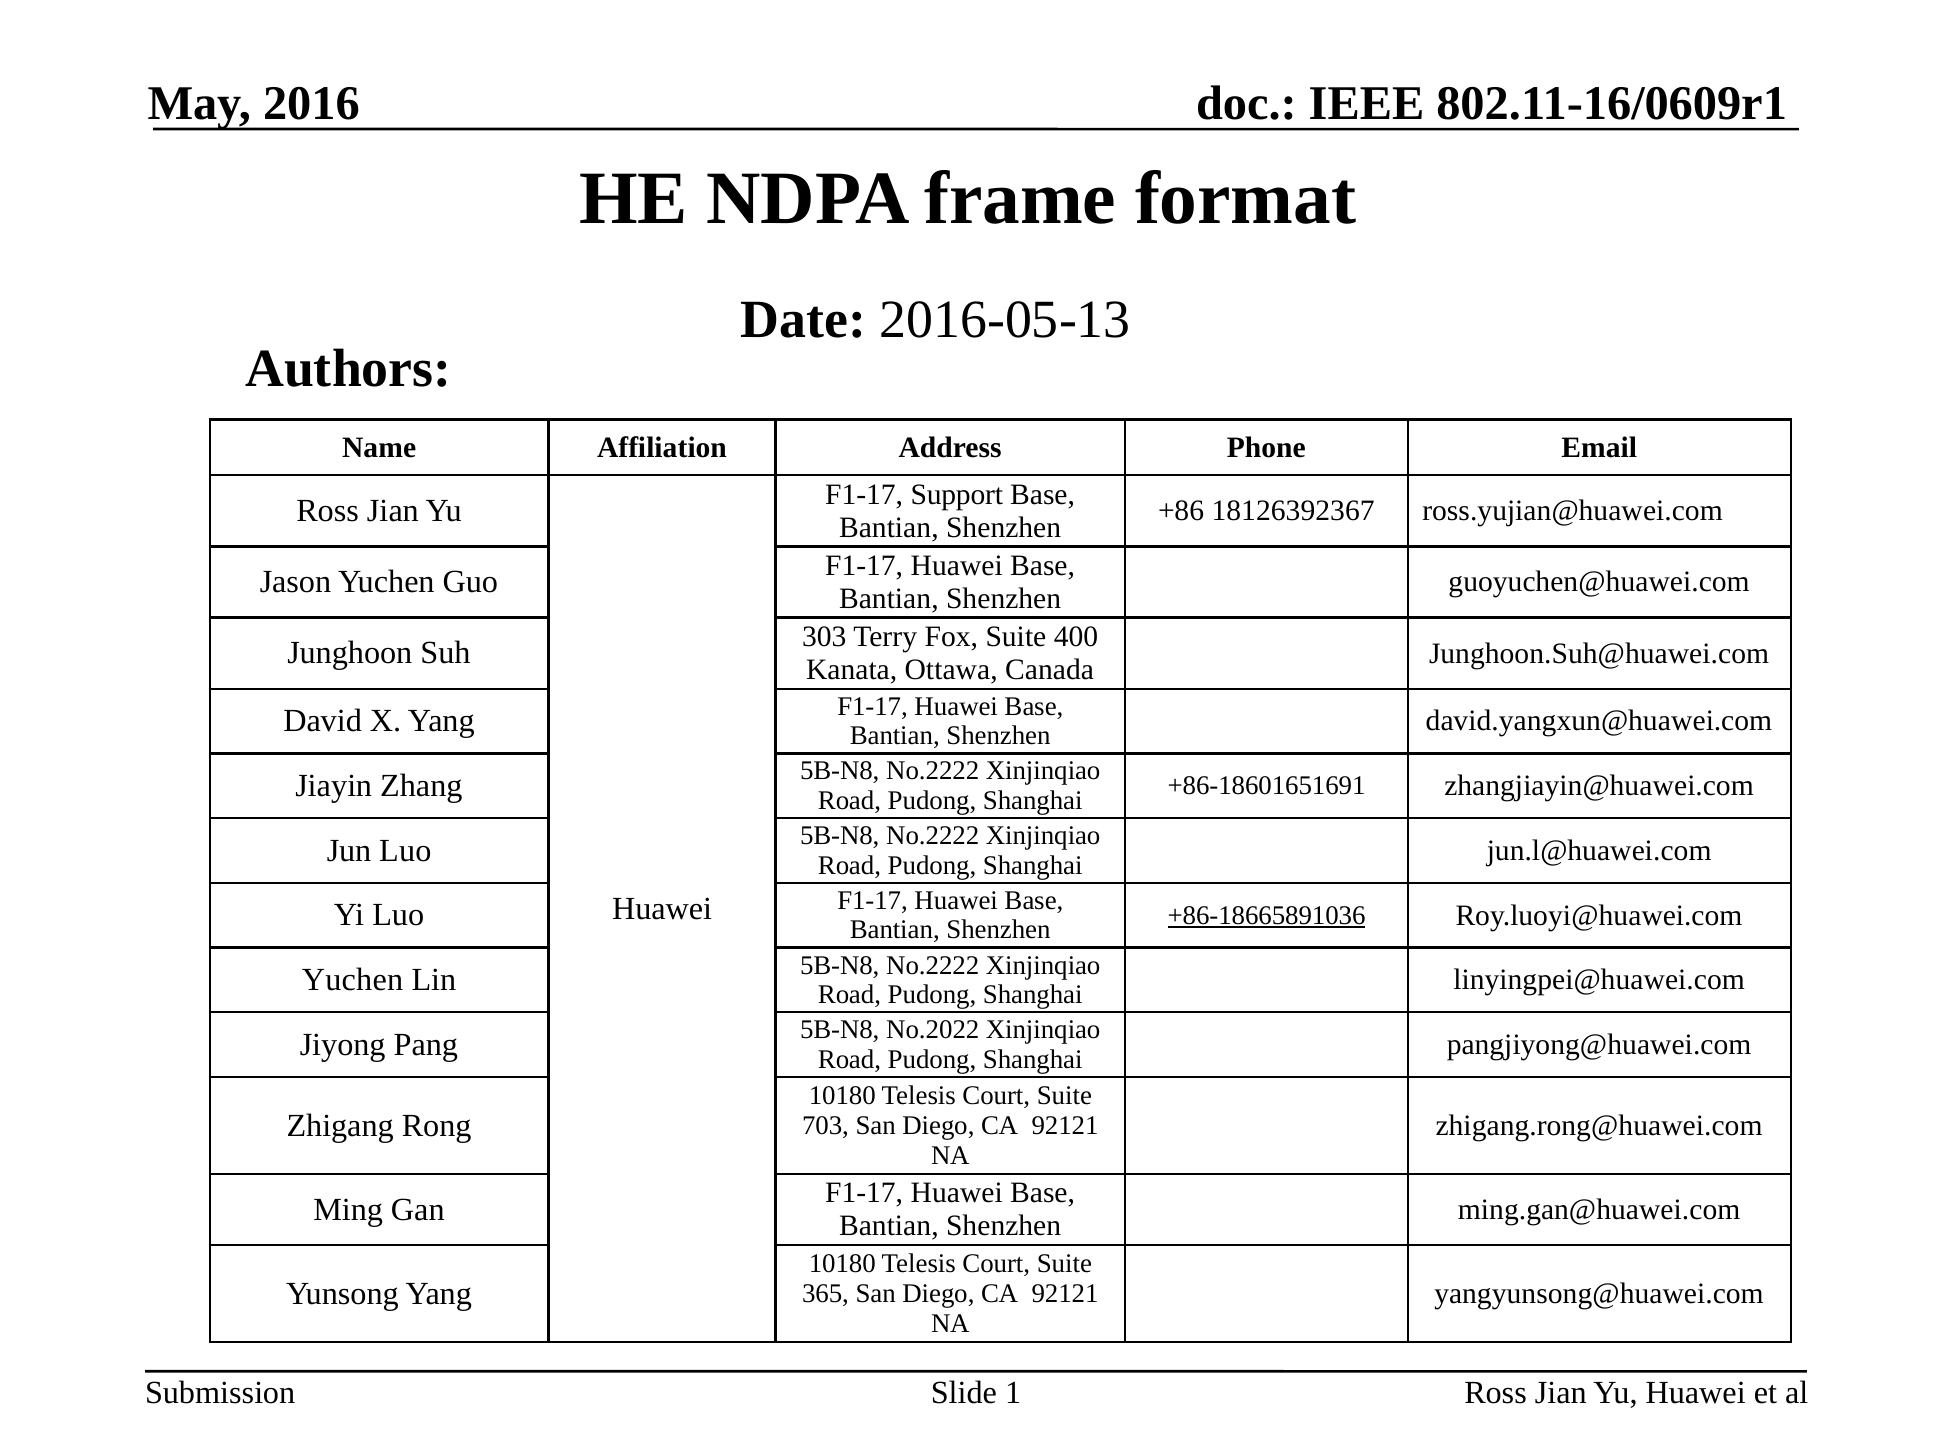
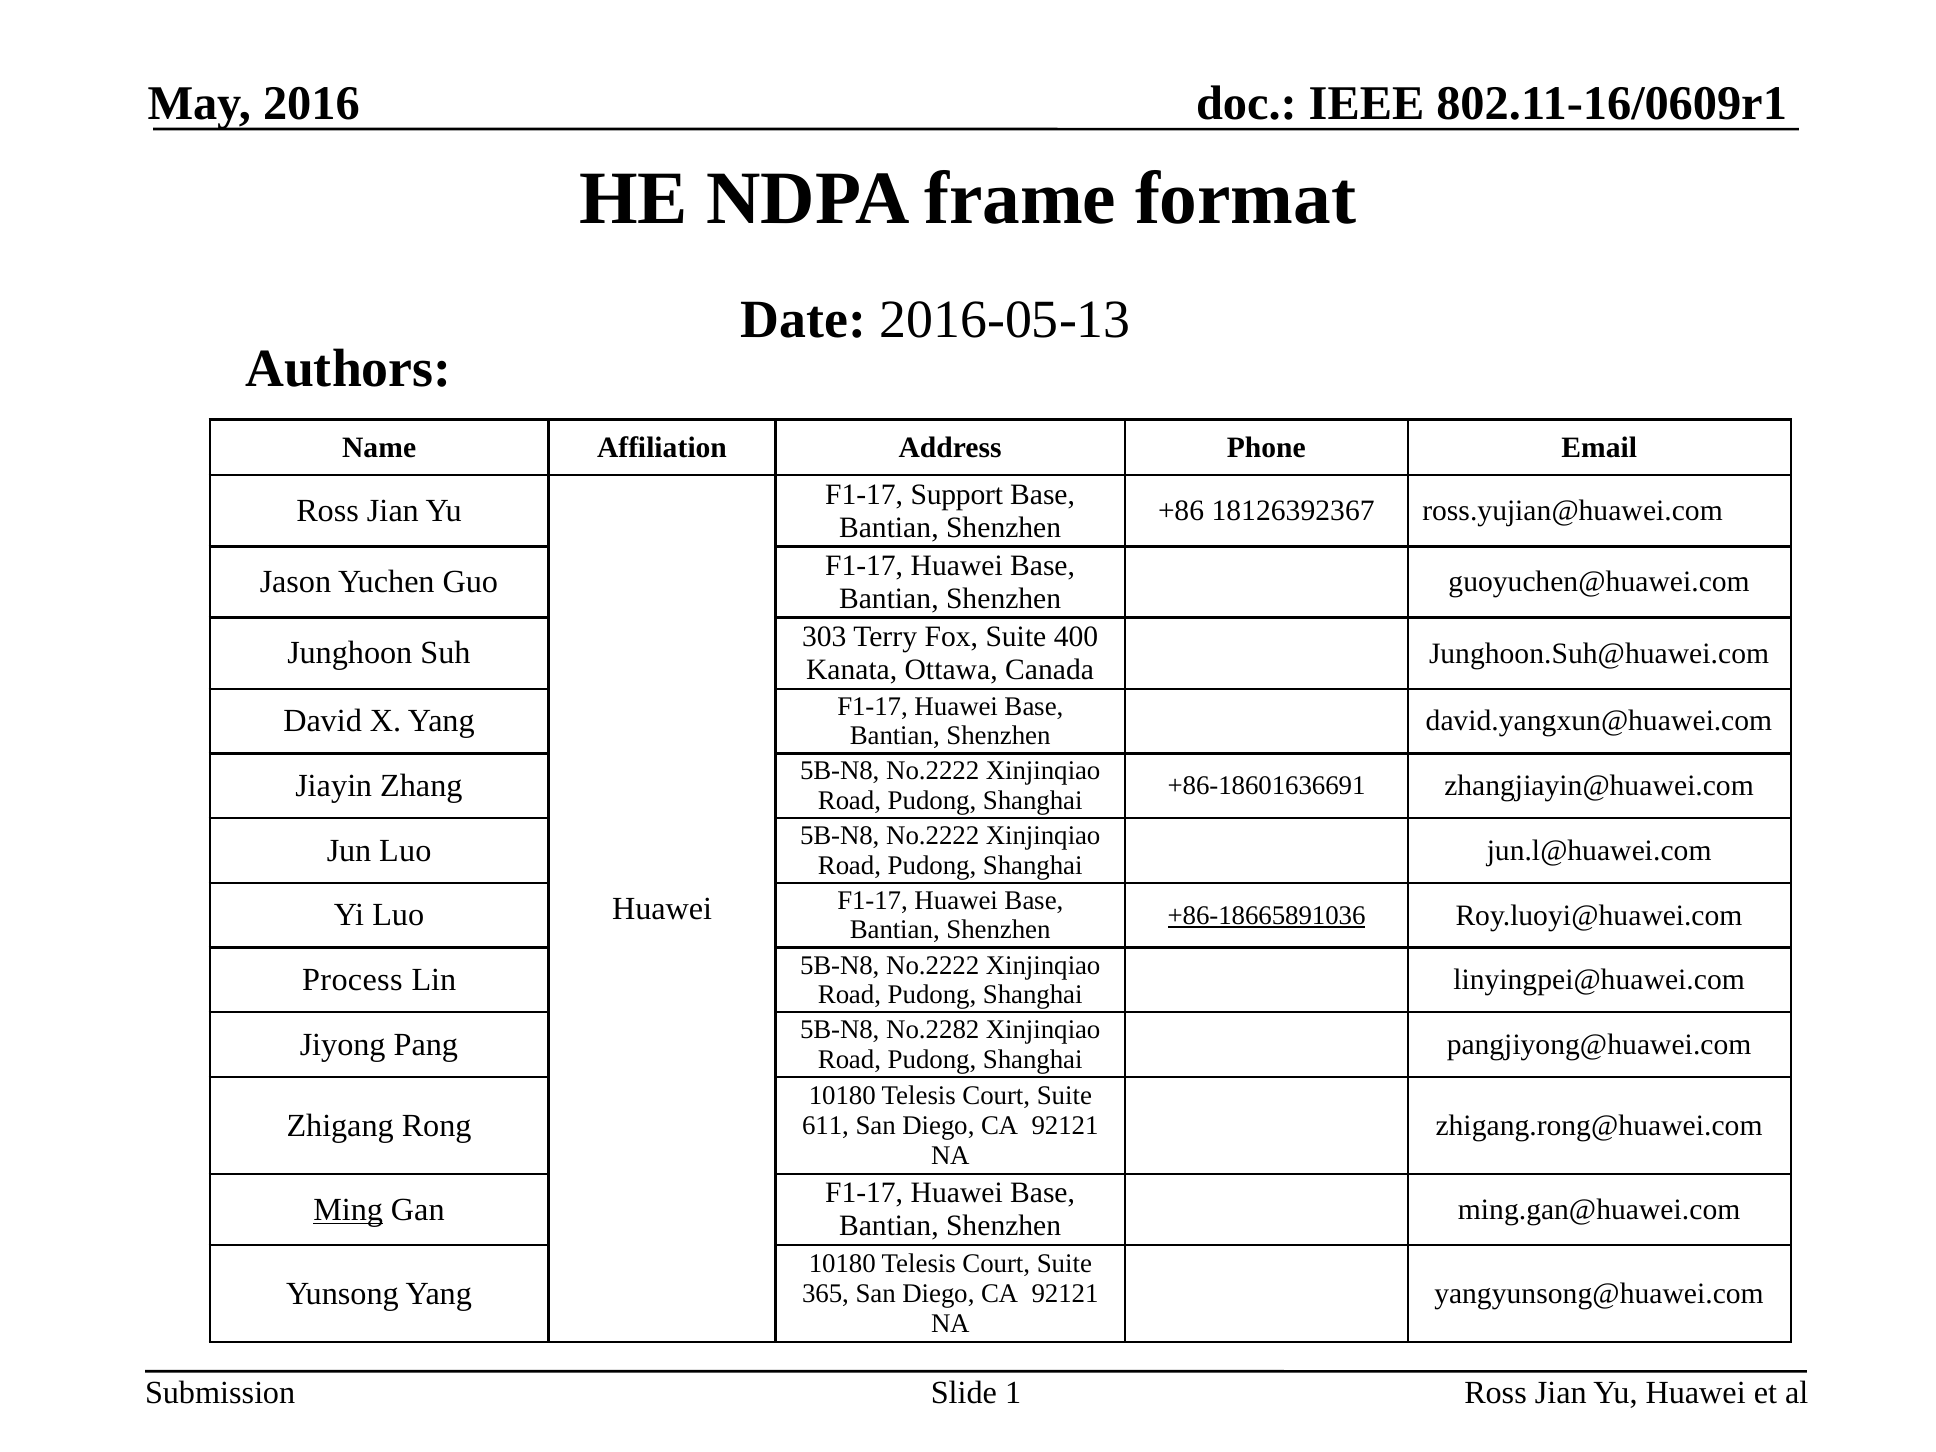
+86-18601651691: +86-18601651691 -> +86-18601636691
Yuchen at (352, 980): Yuchen -> Process
No.2022: No.2022 -> No.2282
703: 703 -> 611
Ming underline: none -> present
